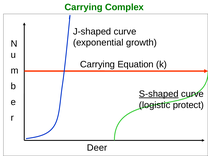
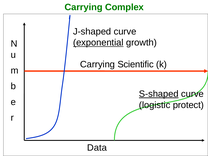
exponential underline: none -> present
Equation: Equation -> Scientific
Deer: Deer -> Data
